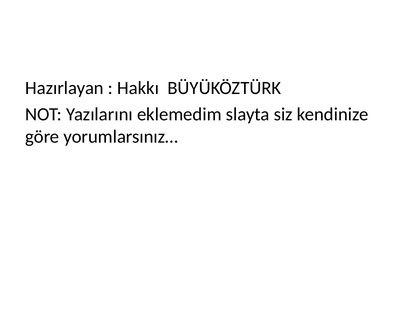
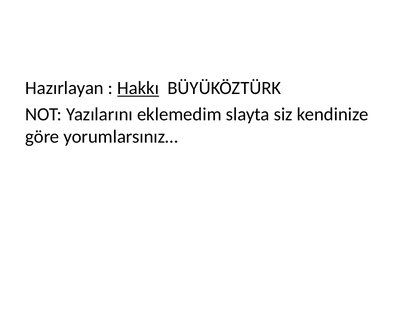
Hakkı underline: none -> present
